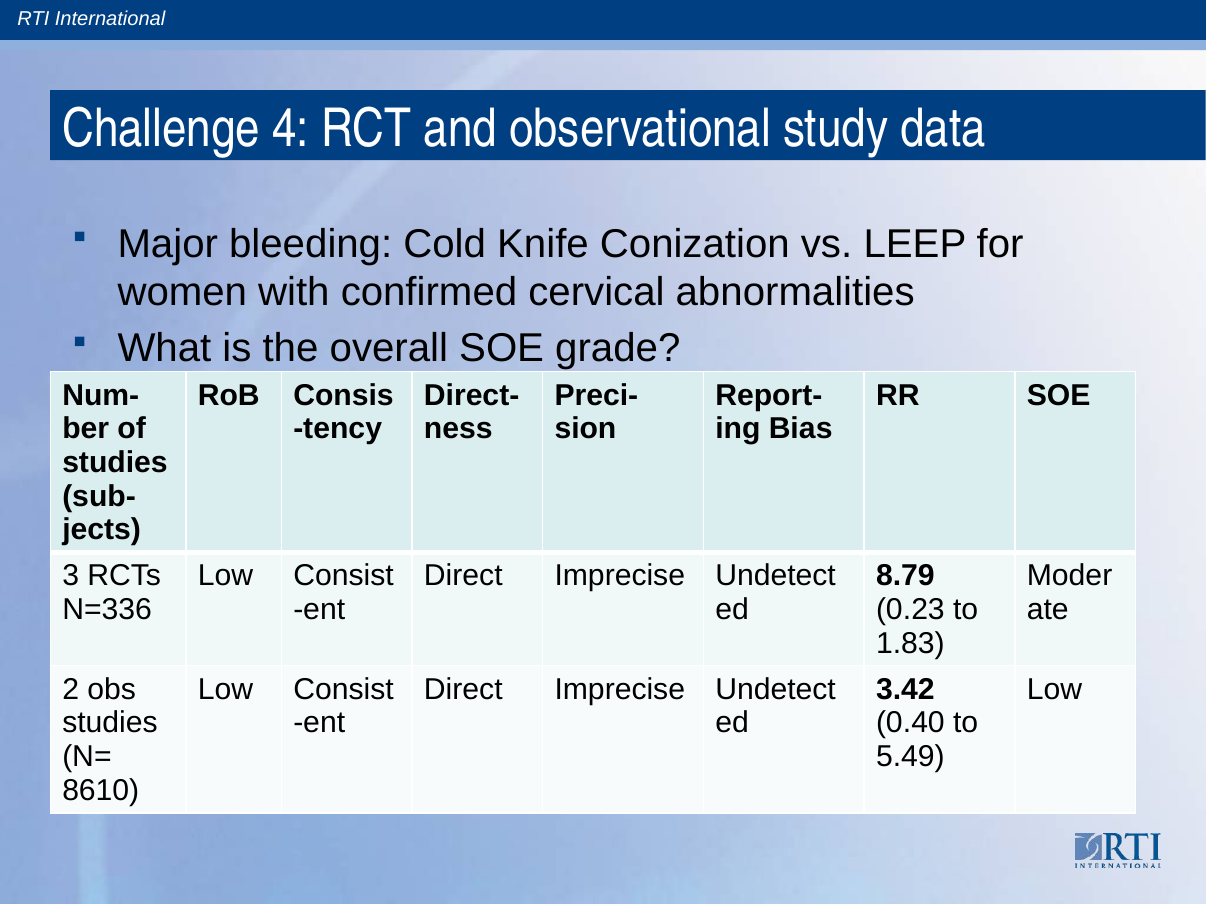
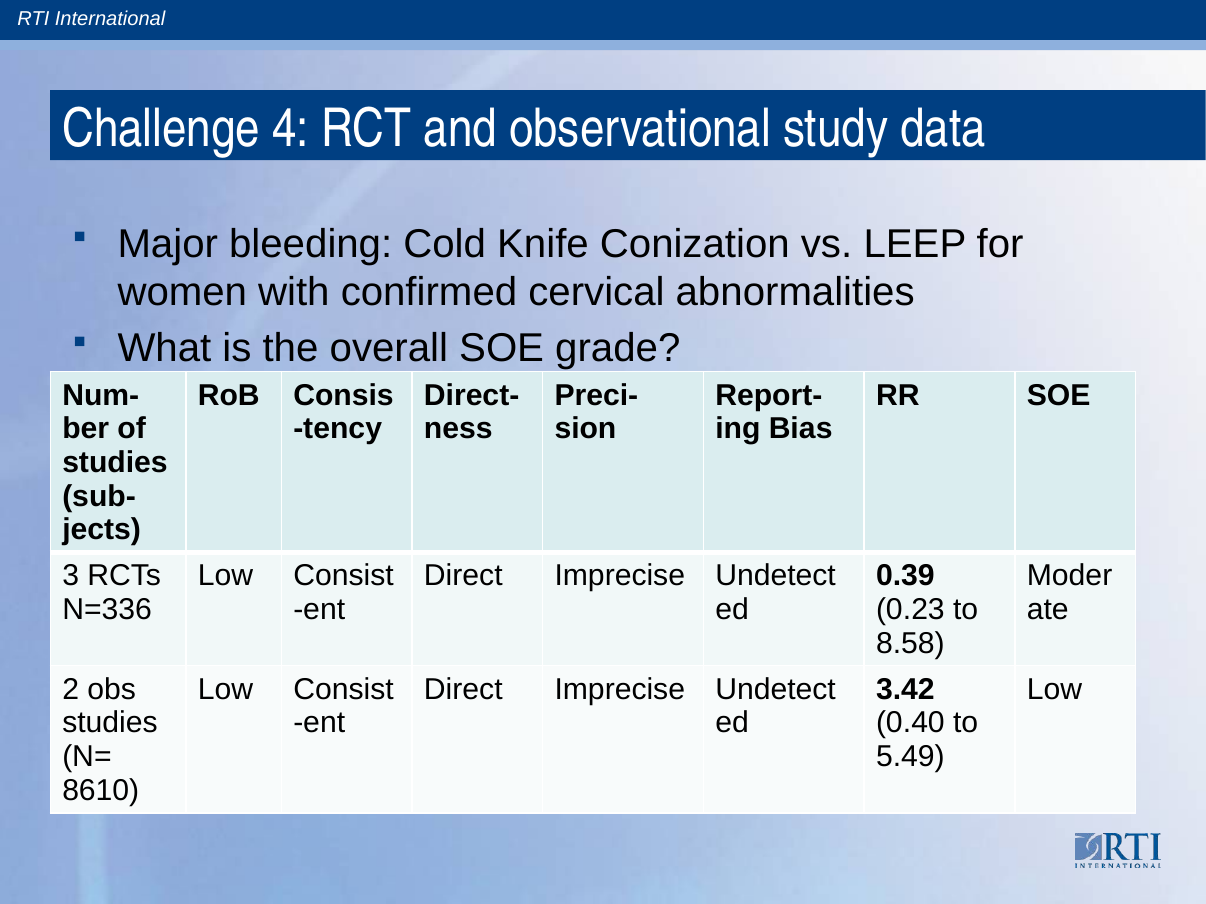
8.79: 8.79 -> 0.39
1.83: 1.83 -> 8.58
